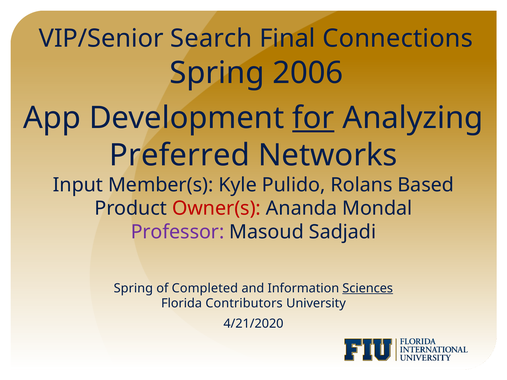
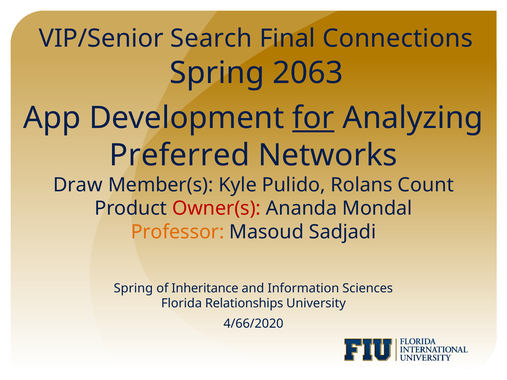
2006: 2006 -> 2063
Input: Input -> Draw
Based: Based -> Count
Professor colour: purple -> orange
Completed: Completed -> Inheritance
Sciences underline: present -> none
Contributors: Contributors -> Relationships
4/21/2020: 4/21/2020 -> 4/66/2020
